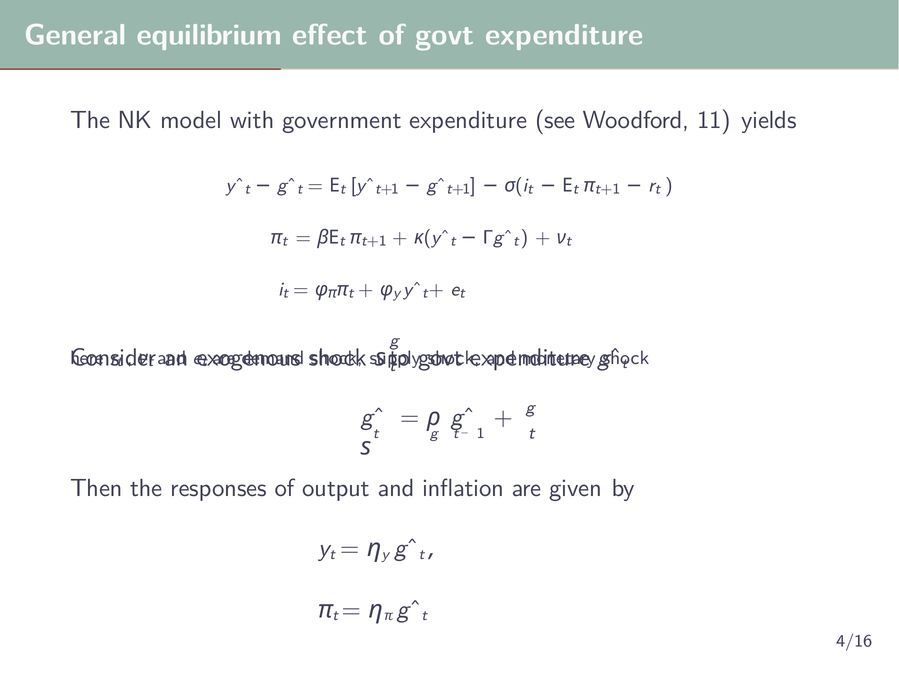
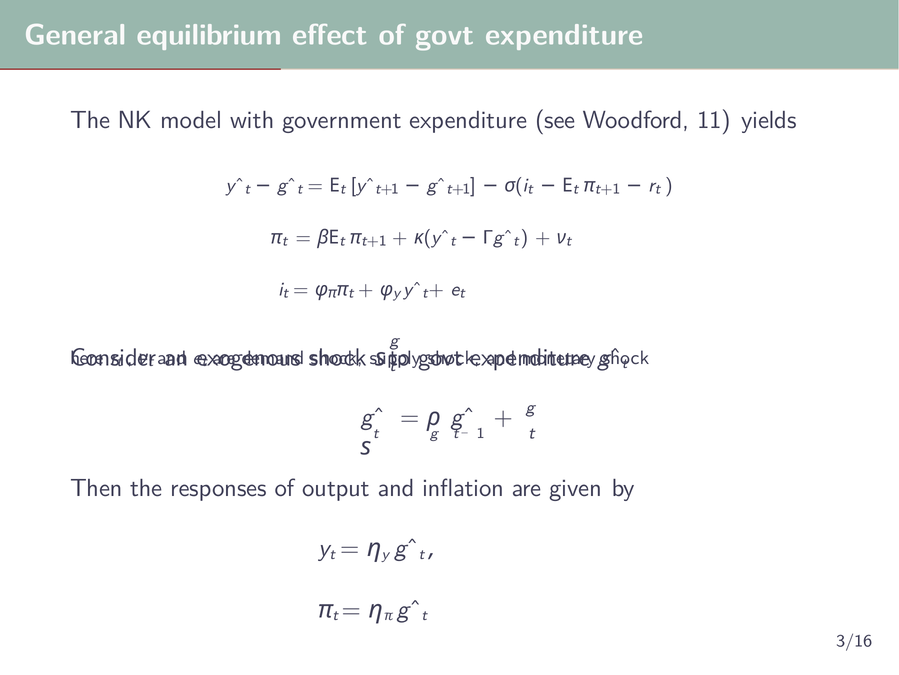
4/16: 4/16 -> 3/16
